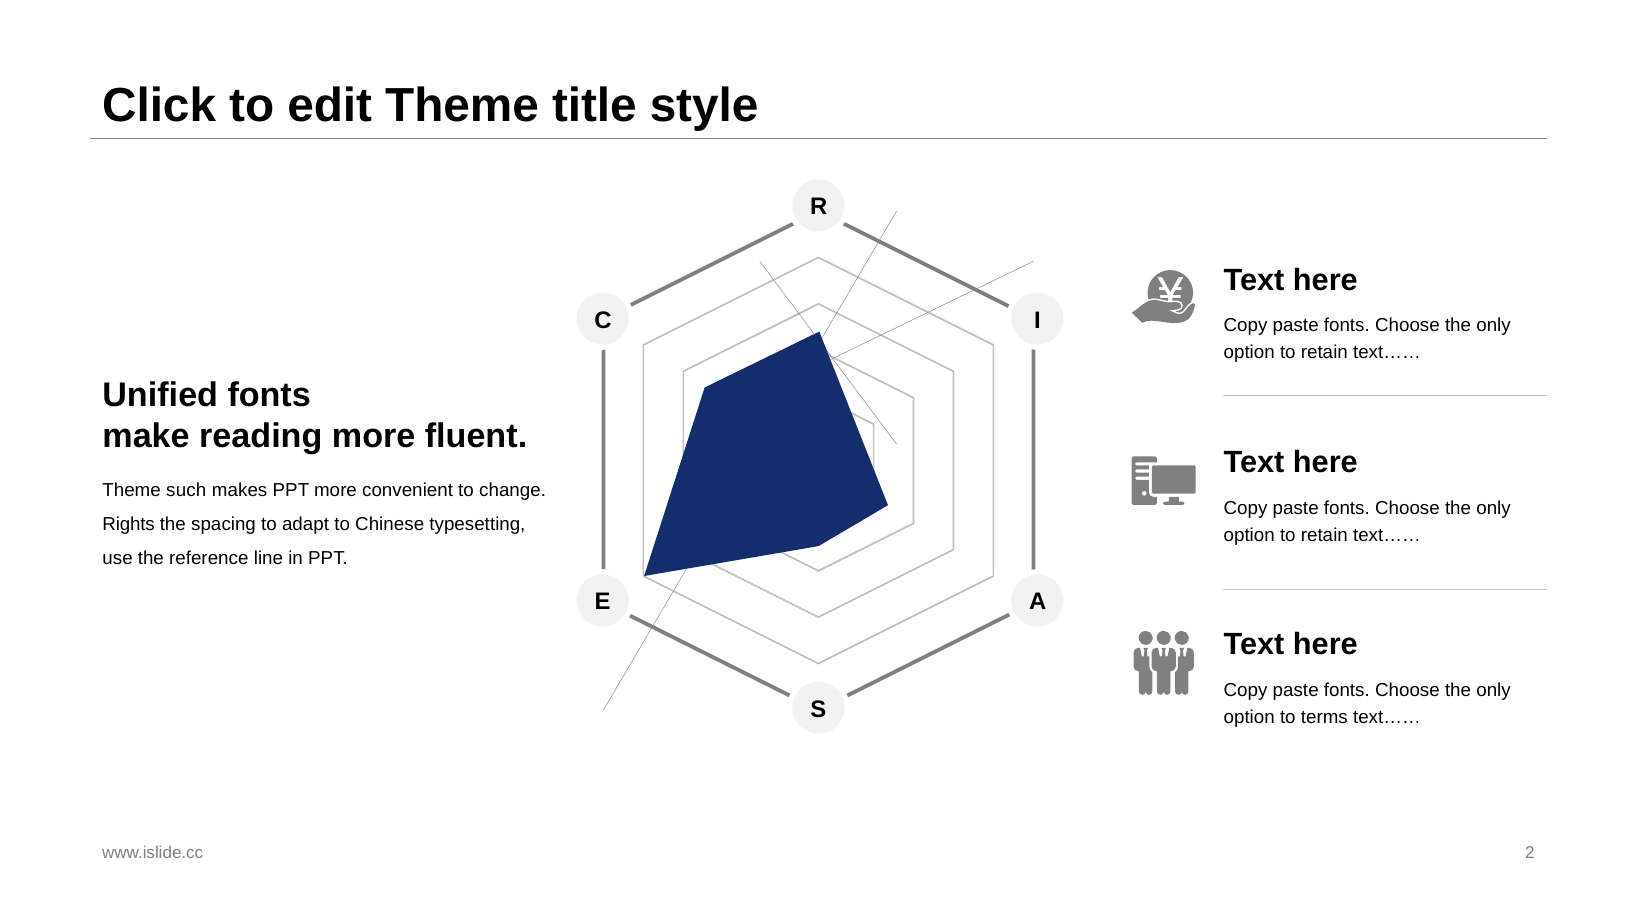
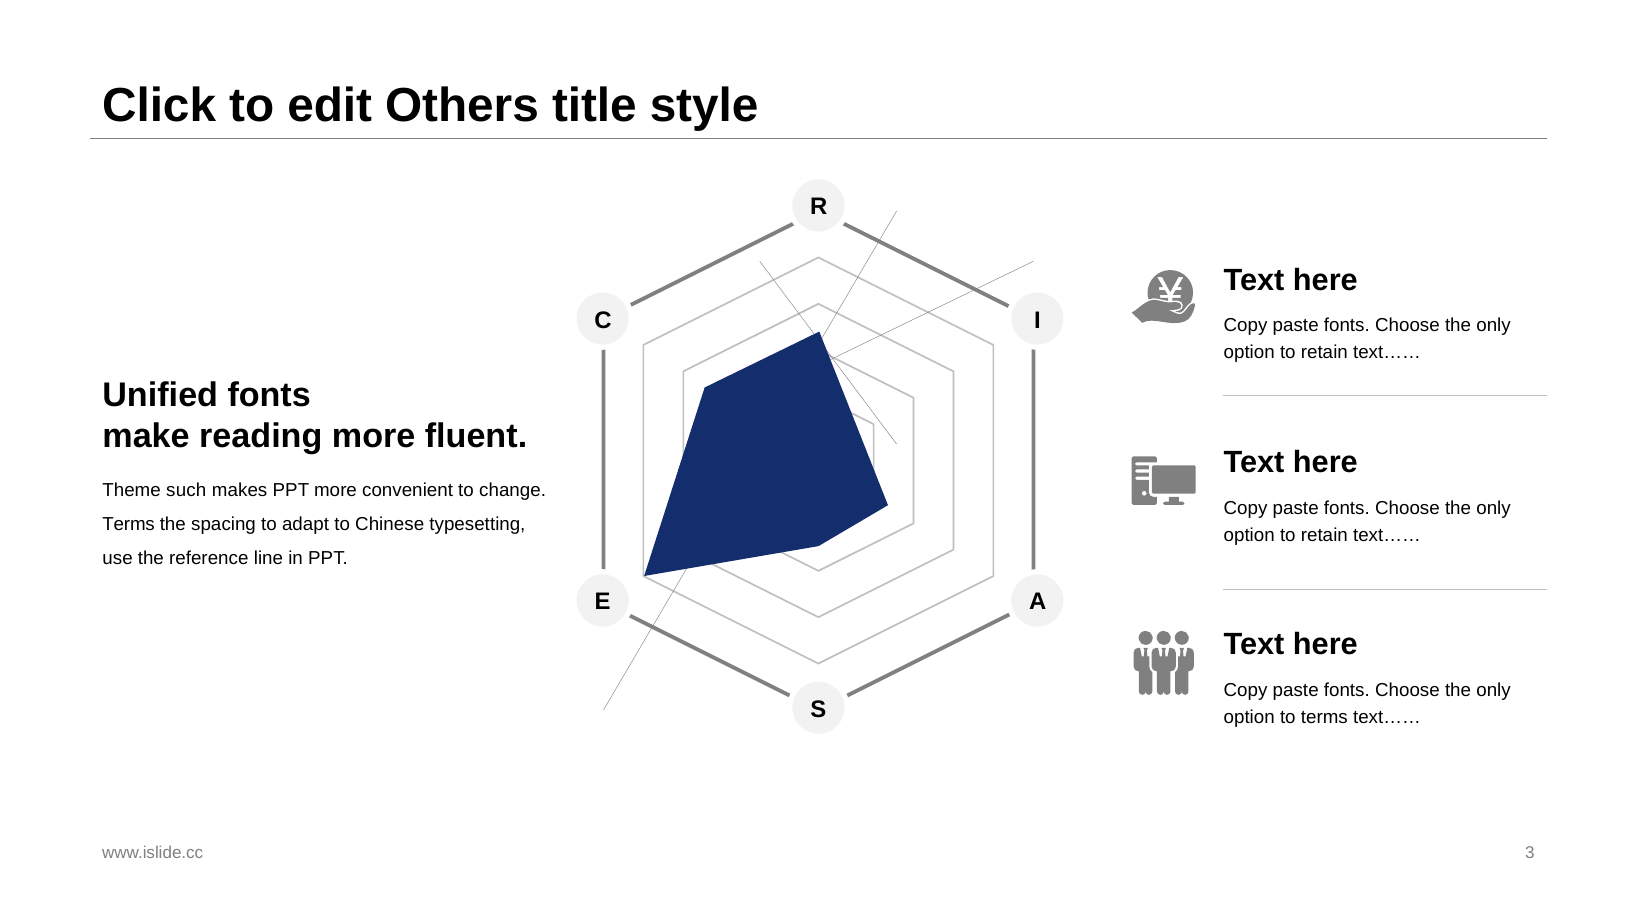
edit Theme: Theme -> Others
Rights at (129, 524): Rights -> Terms
2: 2 -> 3
